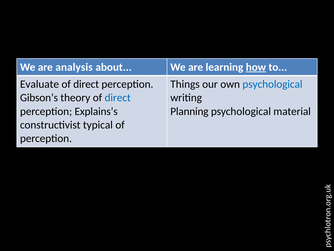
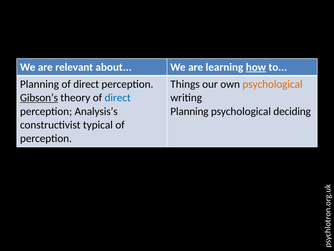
analysis: analysis -> relevant
Evaluate at (40, 84): Evaluate -> Planning
psychological at (272, 84) colour: blue -> orange
Gibson’s underline: none -> present
Explains’s: Explains’s -> Analysis’s
material: material -> deciding
